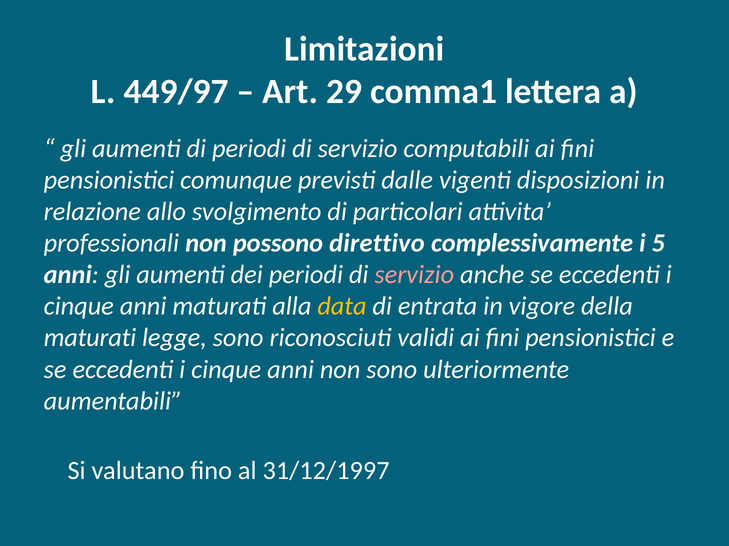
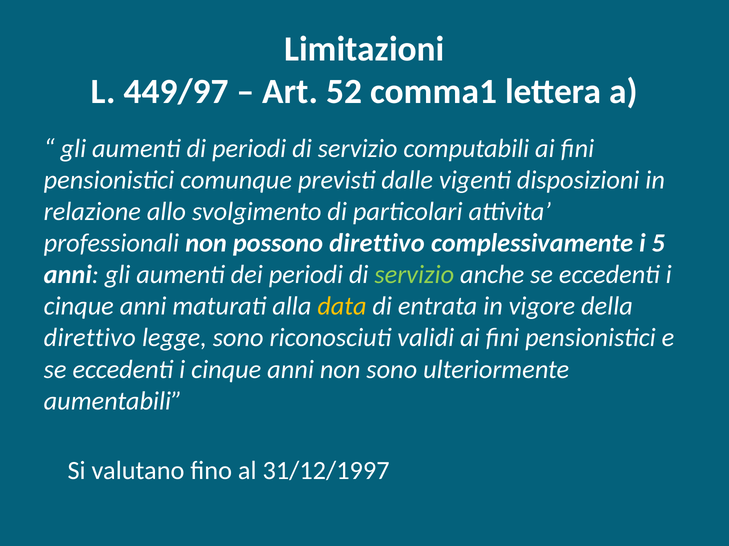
29: 29 -> 52
servizio at (414, 275) colour: pink -> light green
maturati at (90, 338): maturati -> direttivo
